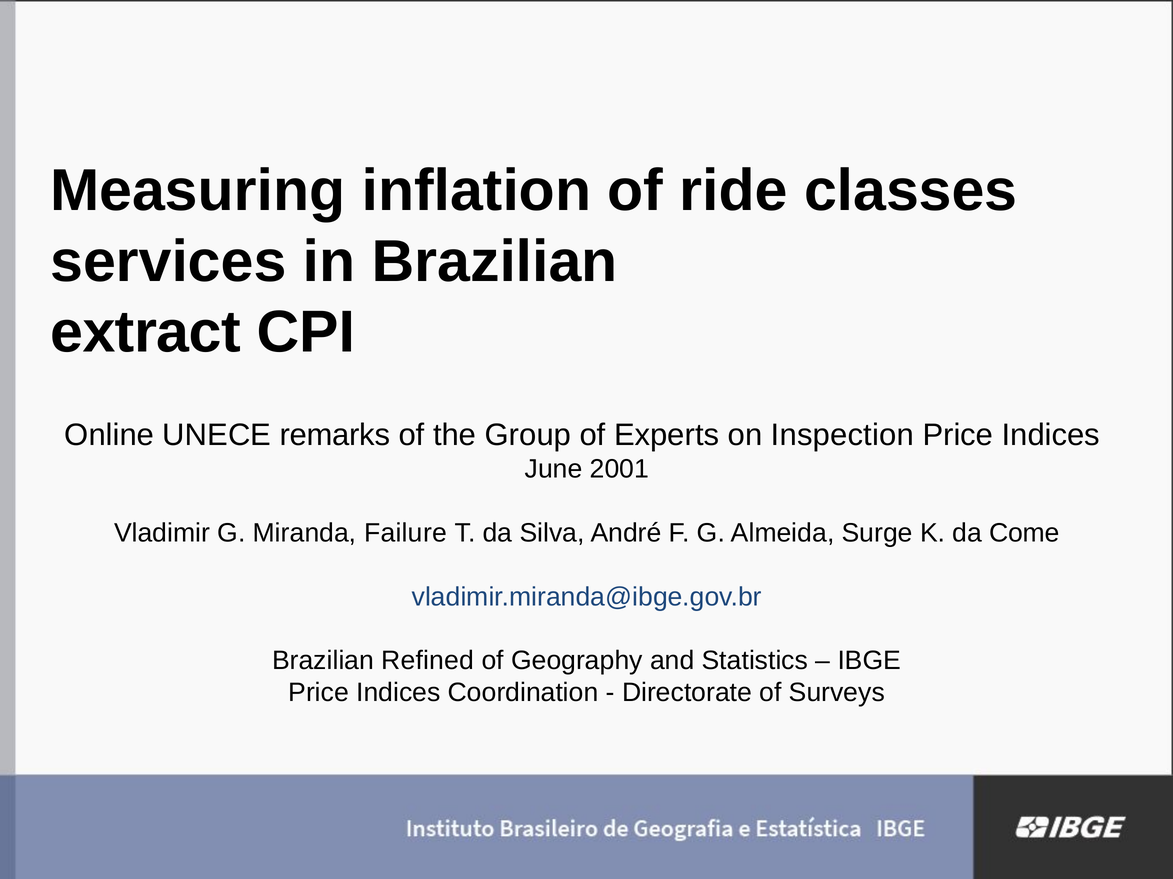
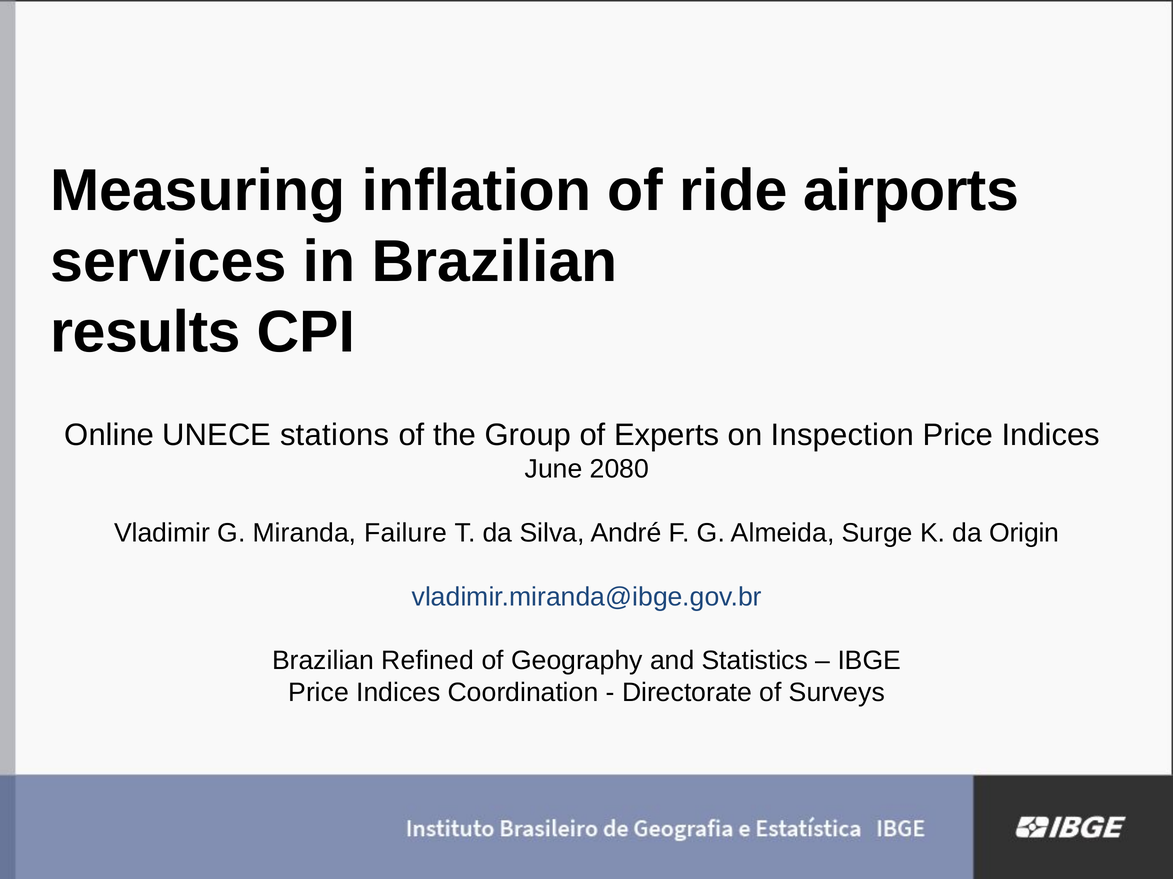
classes: classes -> airports
extract: extract -> results
remarks: remarks -> stations
2001: 2001 -> 2080
Come: Come -> Origin
